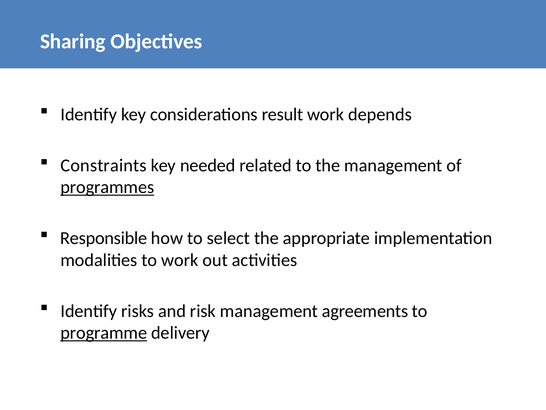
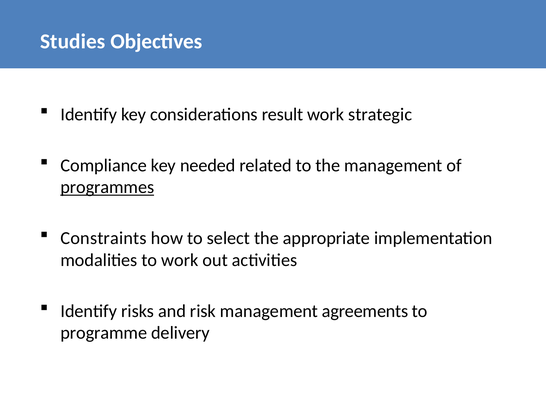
Sharing: Sharing -> Studies
depends: depends -> strategic
Constraints: Constraints -> Compliance
Responsible: Responsible -> Constraints
programme underline: present -> none
